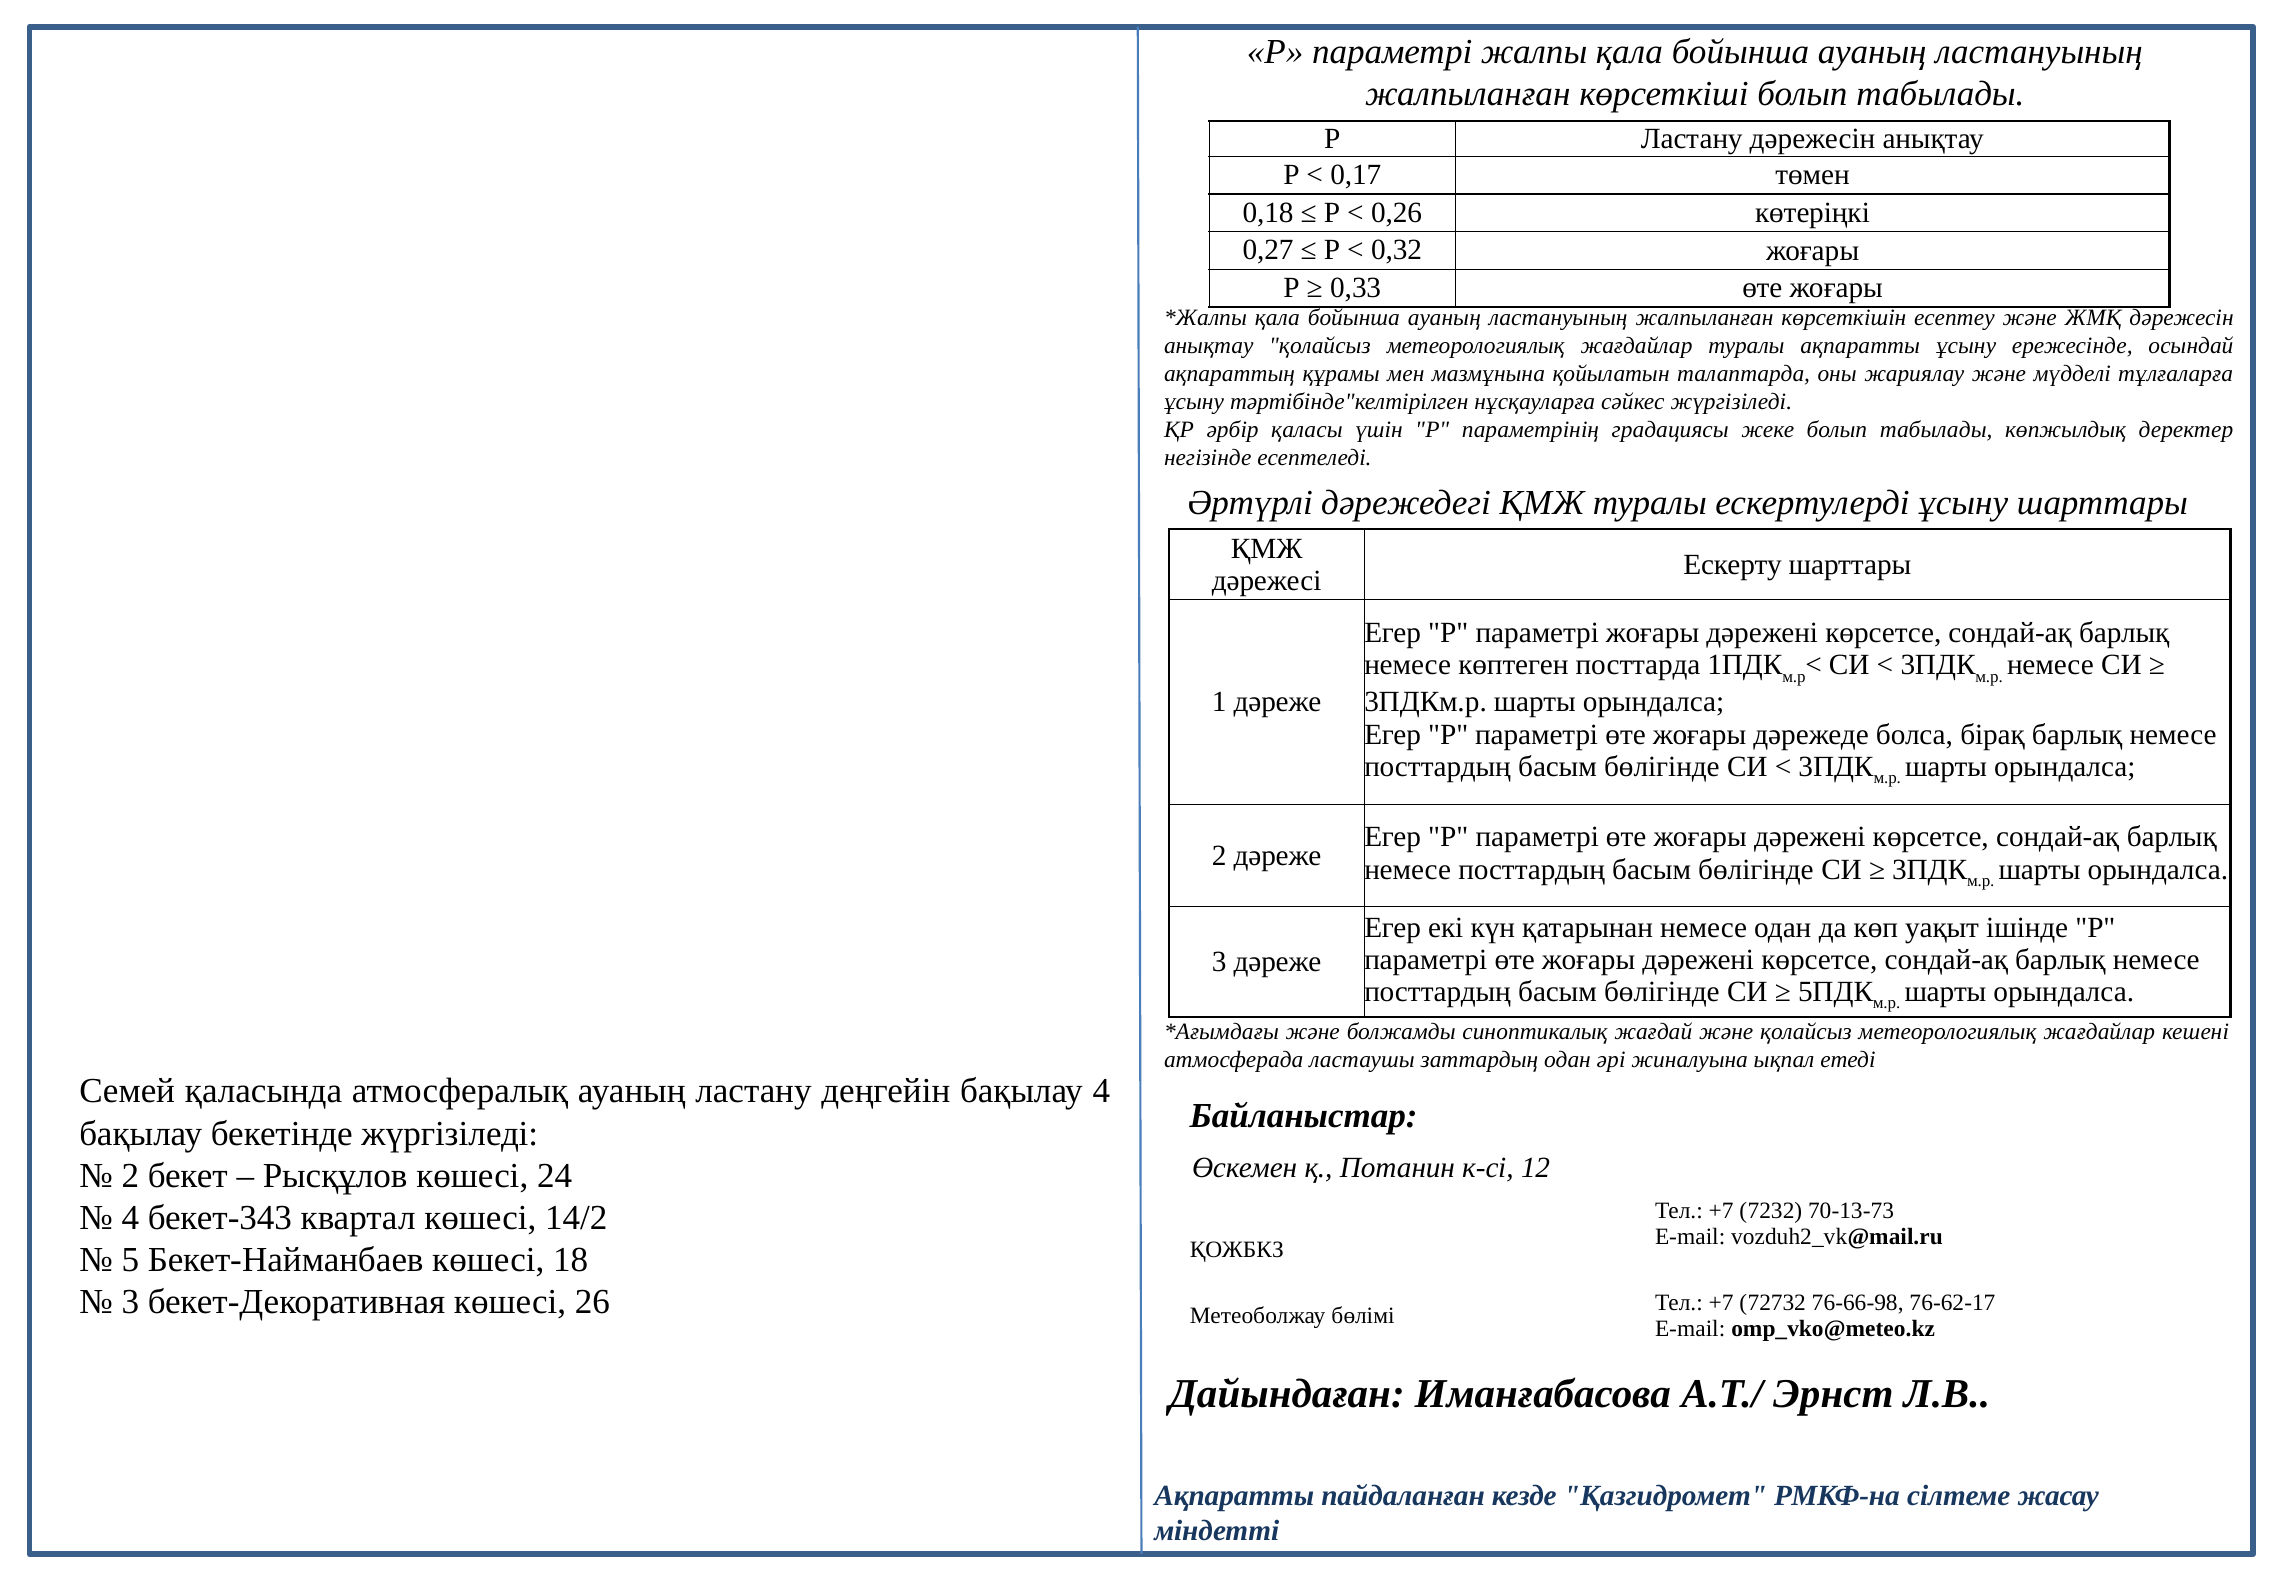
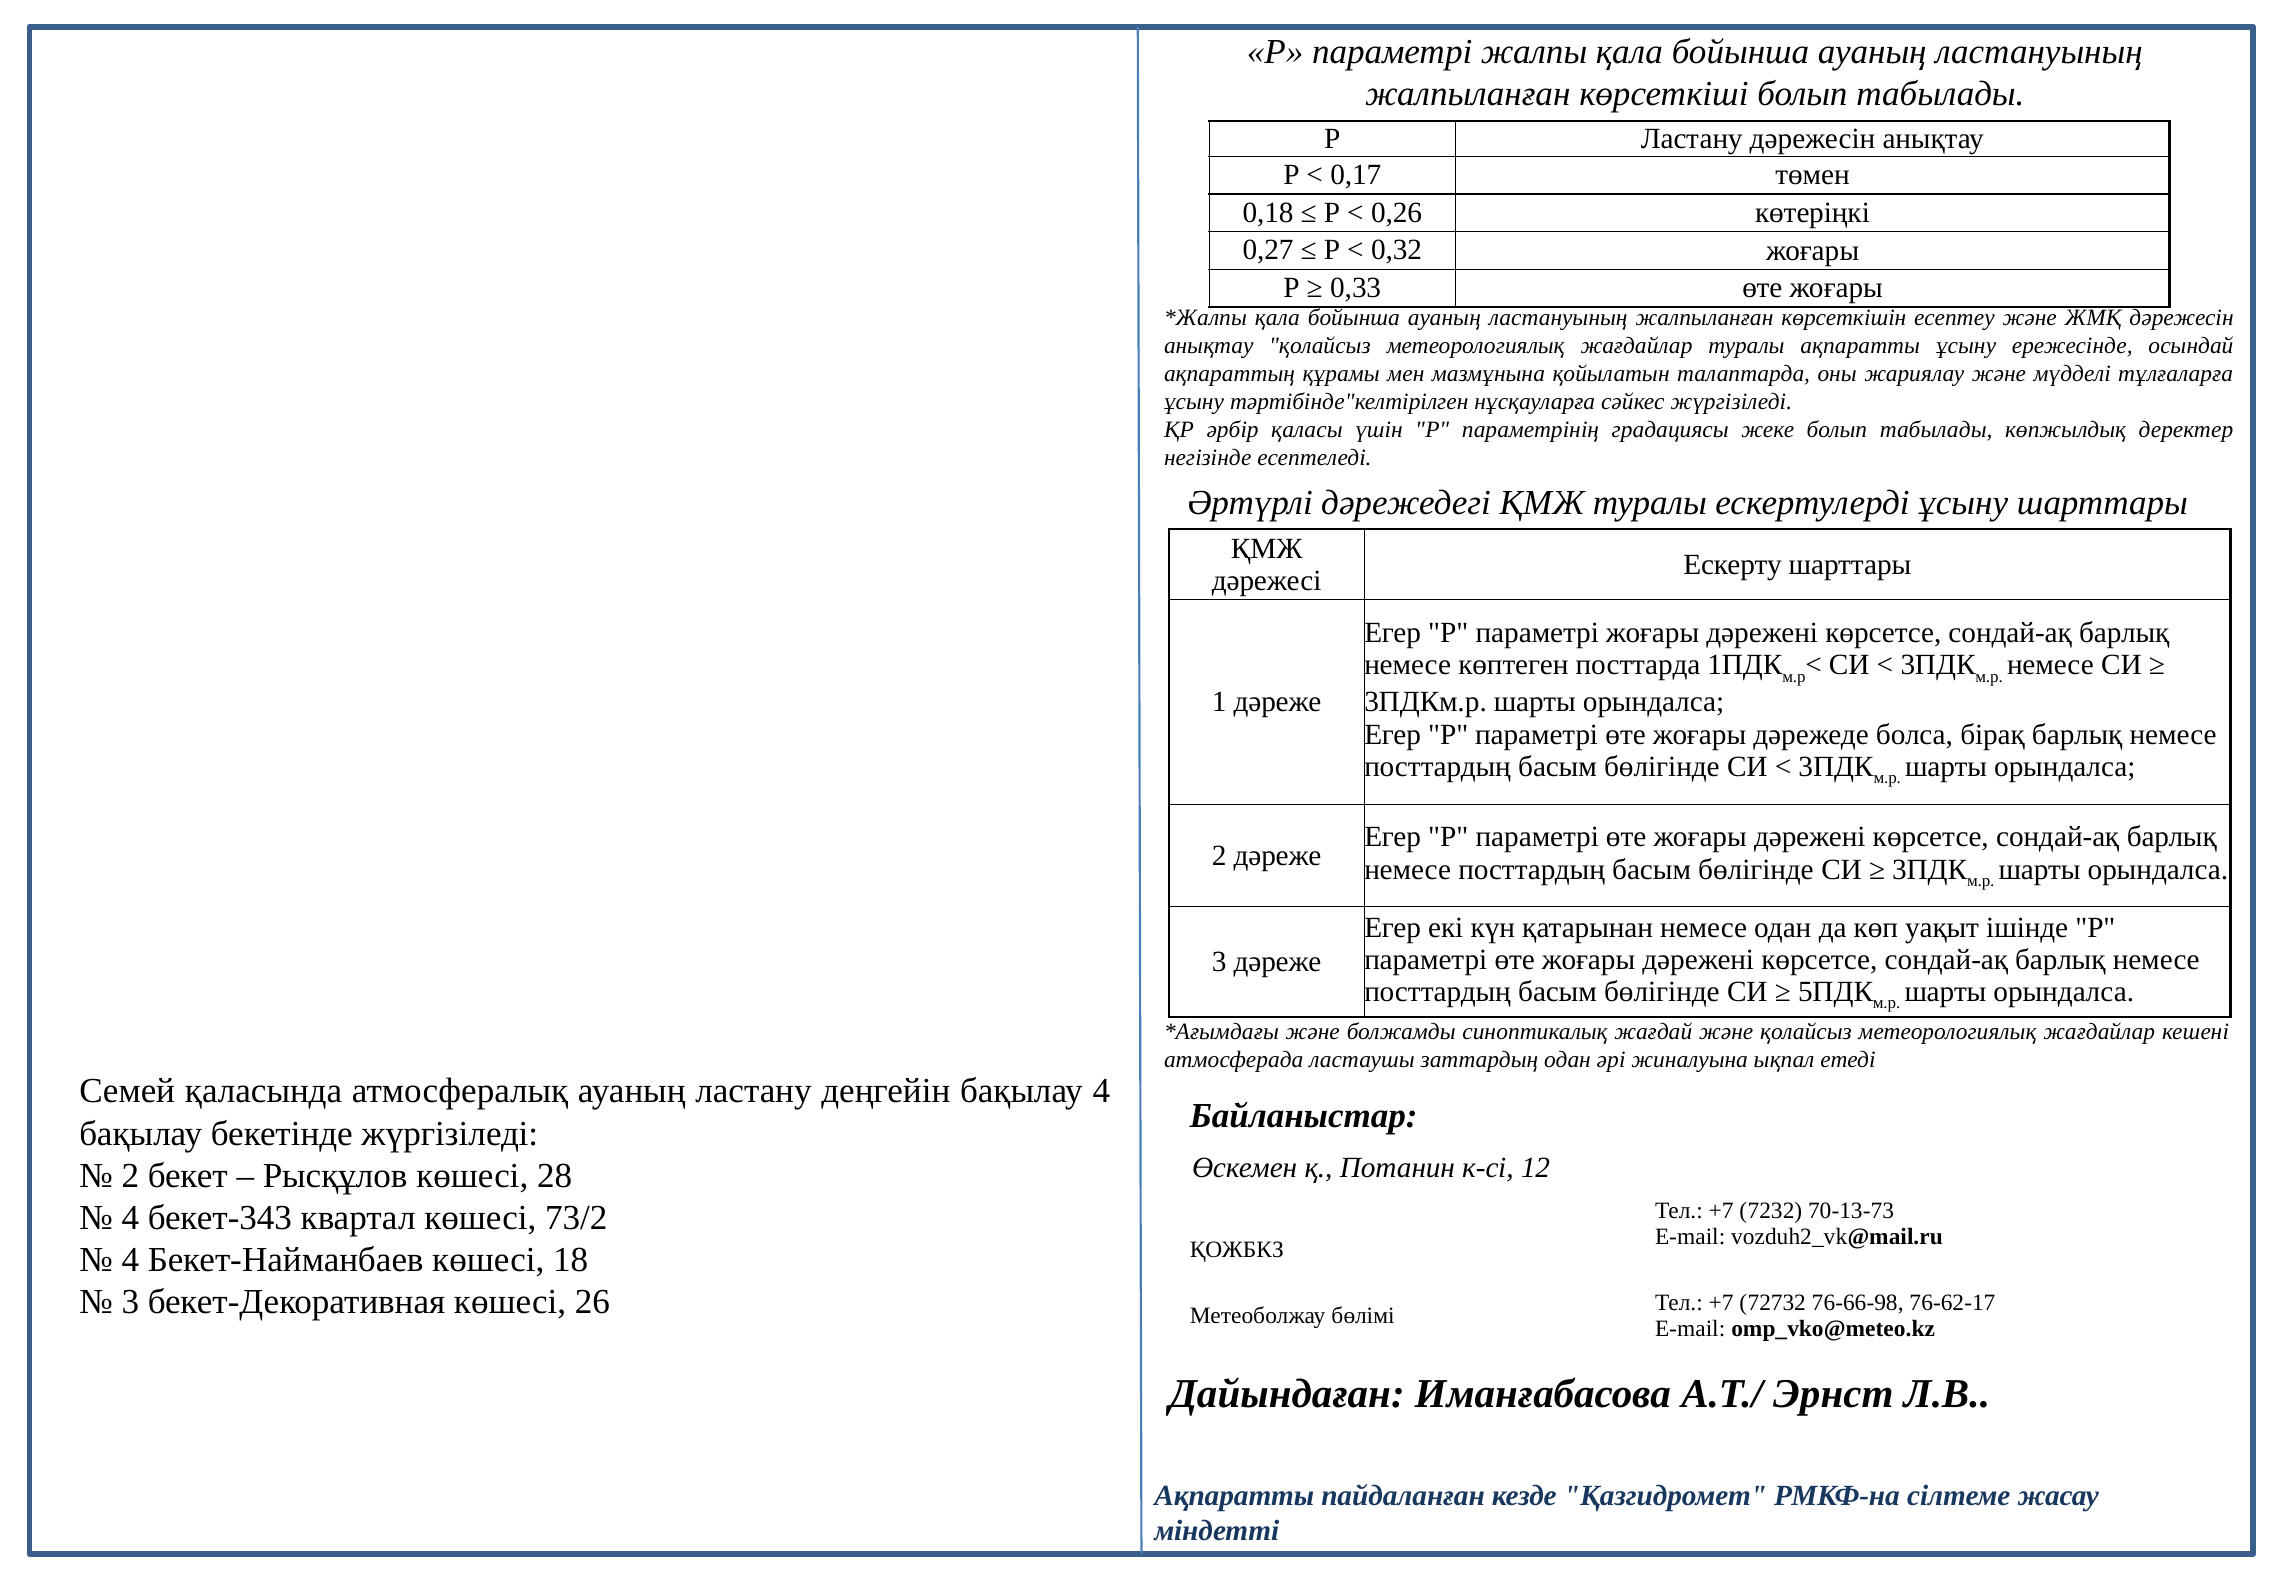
24: 24 -> 28
14/2: 14/2 -> 73/2
5 at (130, 1260): 5 -> 4
